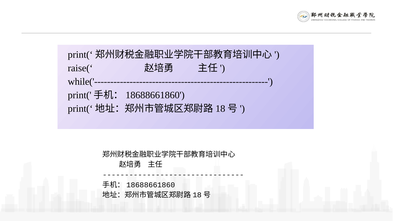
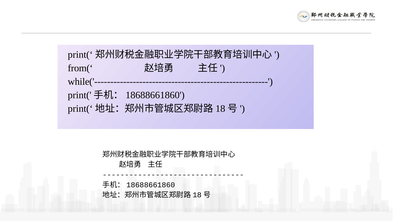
raise(‘: raise(‘ -> from(‘
